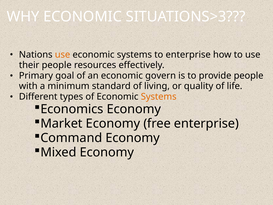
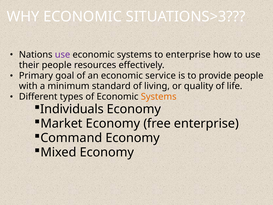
use at (63, 55) colour: orange -> purple
govern: govern -> service
Economics: Economics -> Individuals
